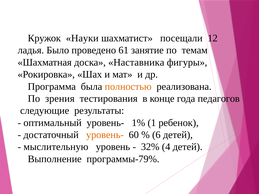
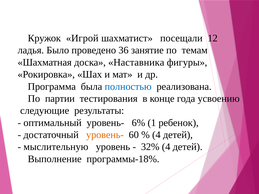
Науки: Науки -> Игрой
61: 61 -> 36
полностью colour: orange -> blue
зрения: зрения -> партии
педагогов: педагогов -> усвоению
1%: 1% -> 6%
6 at (156, 135): 6 -> 4
программы-79%: программы-79% -> программы-18%
